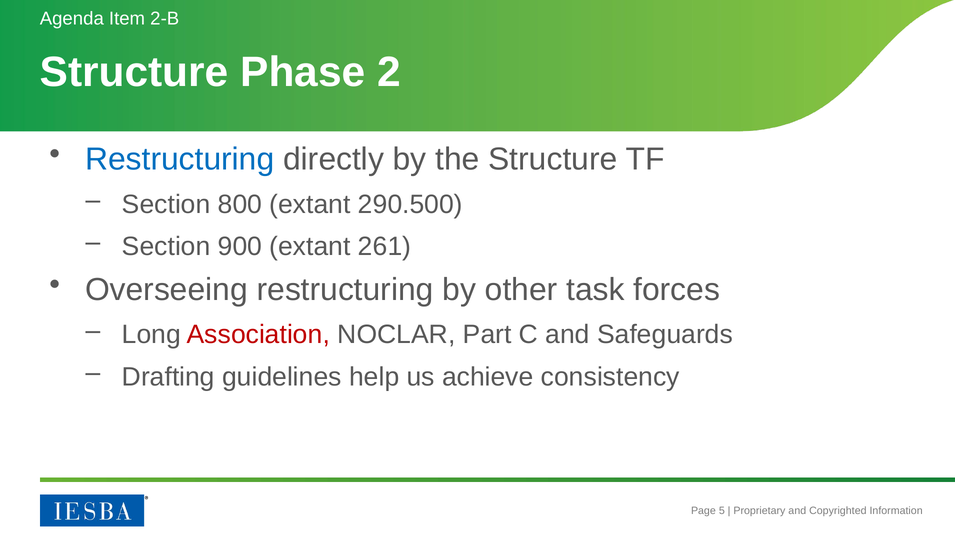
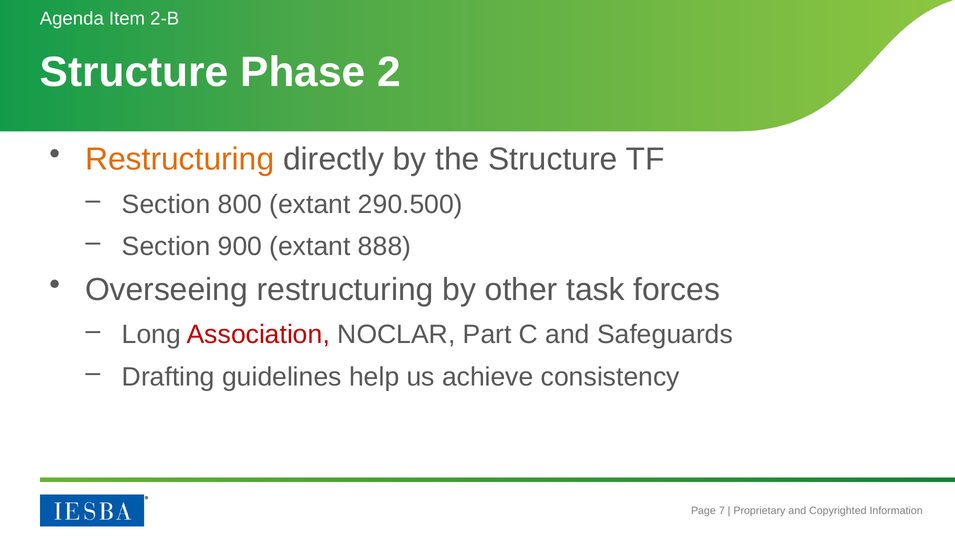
Restructuring at (180, 159) colour: blue -> orange
261: 261 -> 888
5: 5 -> 7
